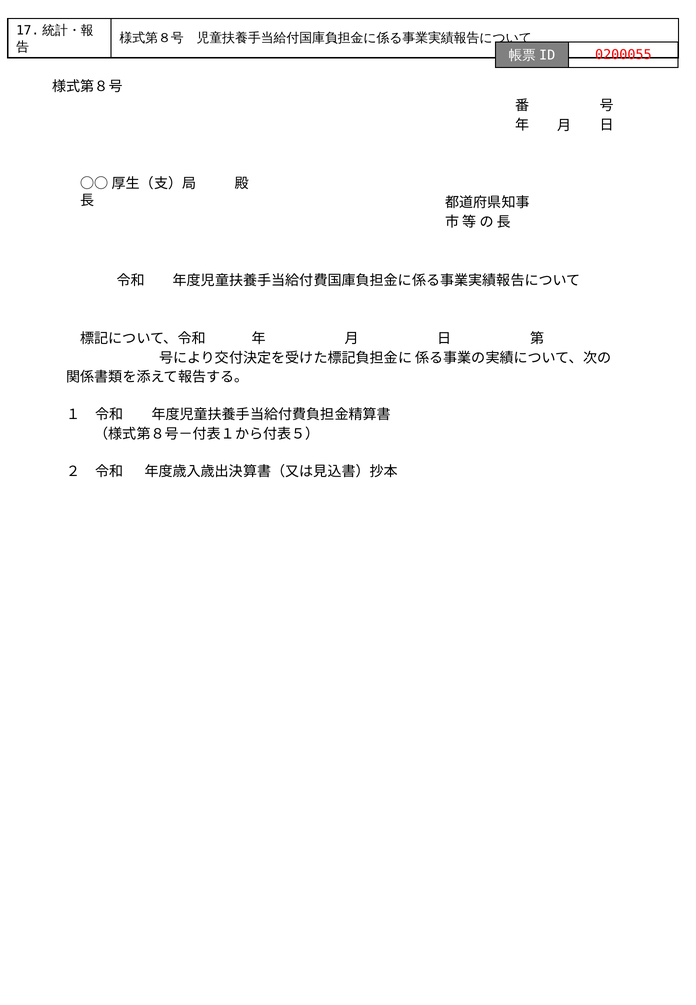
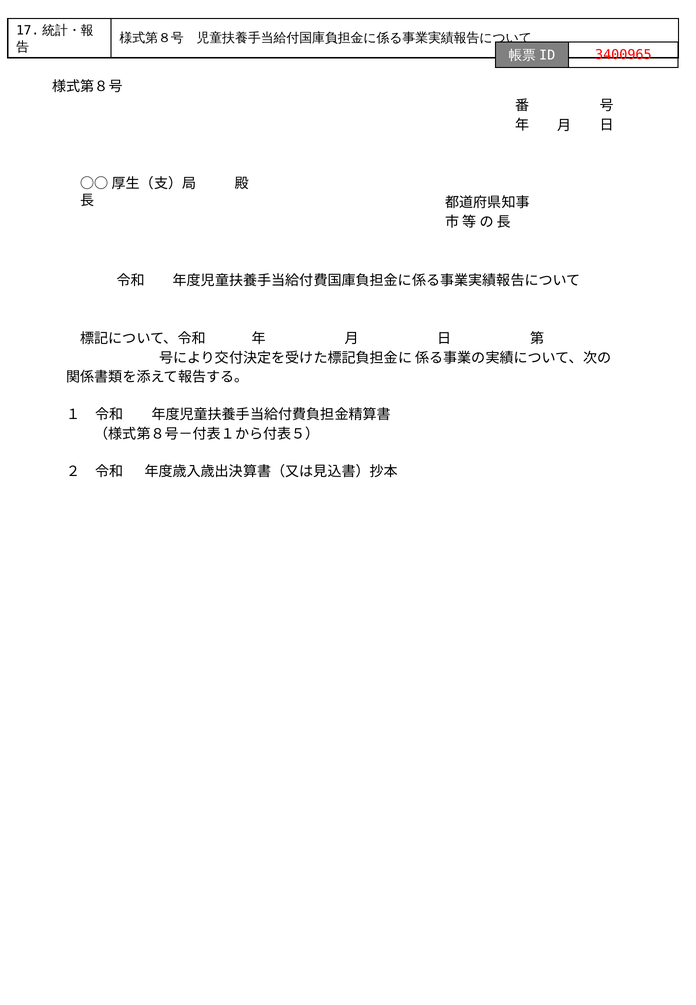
0200055: 0200055 -> 3400965
